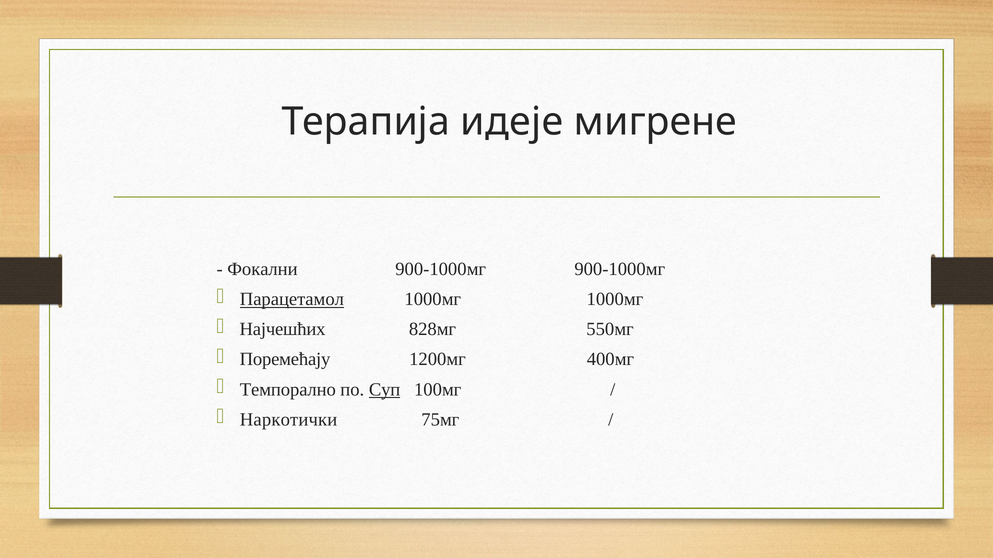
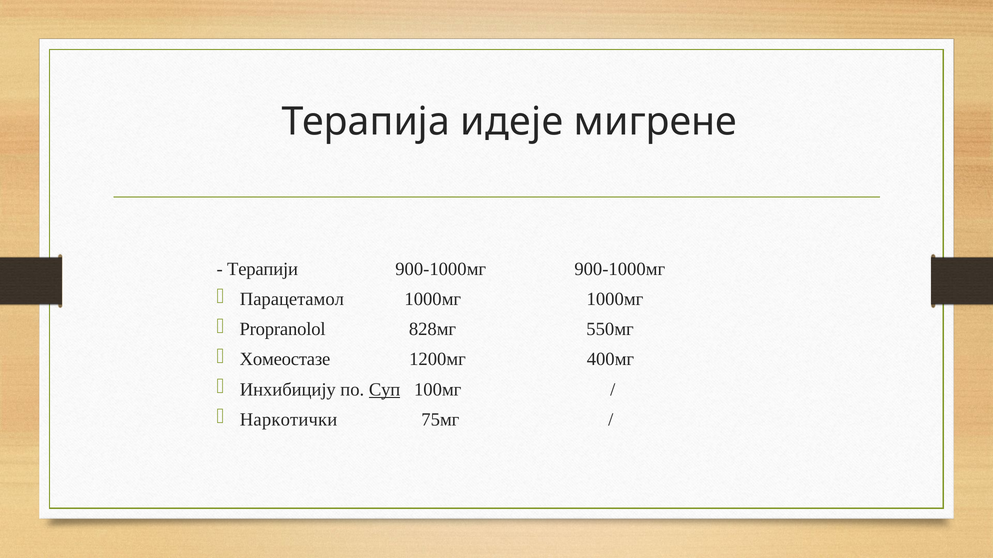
Фокални: Фокални -> Терапији
Парацетамол underline: present -> none
Најчешћих: Најчешћих -> Propranolol
Поремећају: Поремећају -> Хомеостазе
Темпорално: Темпорално -> Инхибицију
